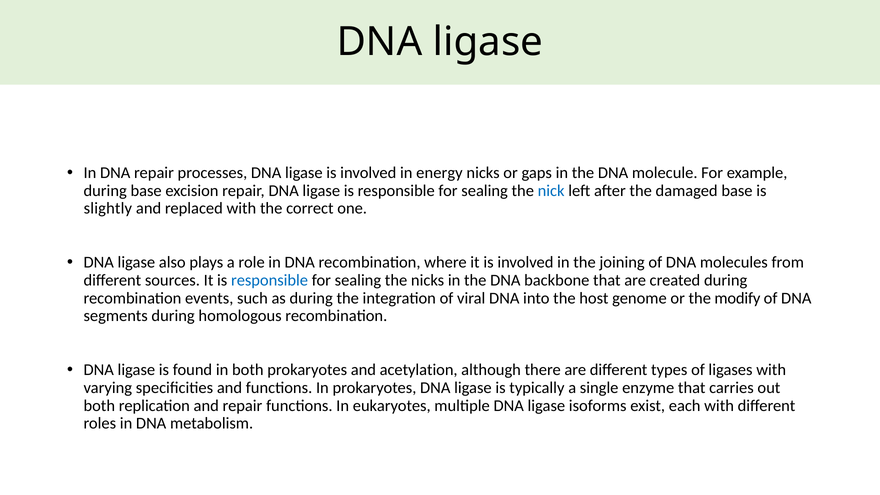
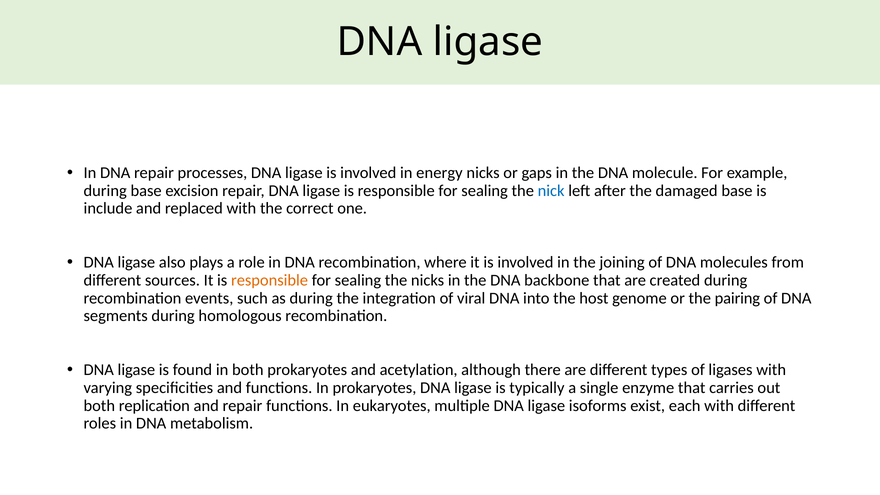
slightly: slightly -> include
responsible at (270, 280) colour: blue -> orange
modify: modify -> pairing
